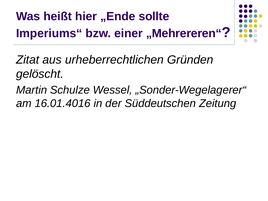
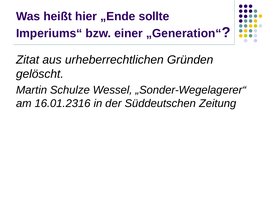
„Mehrereren“: „Mehrereren“ -> „Generation“
16.01.4016: 16.01.4016 -> 16.01.2316
